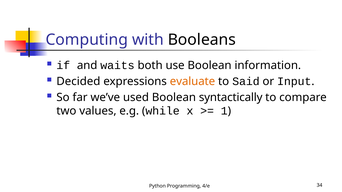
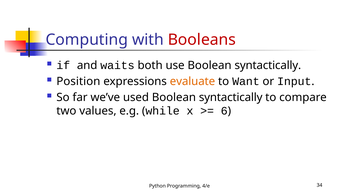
Booleans colour: black -> red
use Boolean information: information -> syntactically
Decided: Decided -> Position
Said: Said -> Want
1: 1 -> 6
